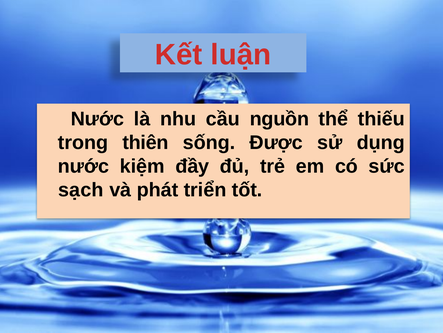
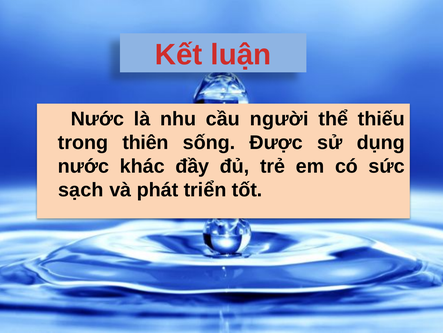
nguồn: nguồn -> người
kiệm: kiệm -> khác
